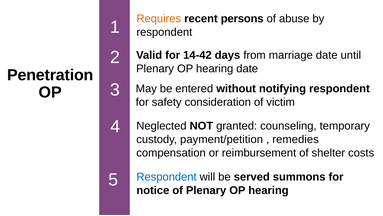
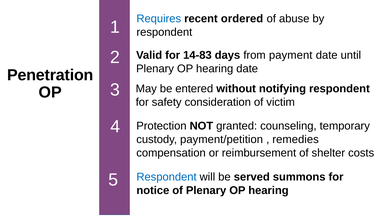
Requires colour: orange -> blue
persons: persons -> ordered
14-42: 14-42 -> 14-83
marriage: marriage -> payment
Neglected: Neglected -> Protection
